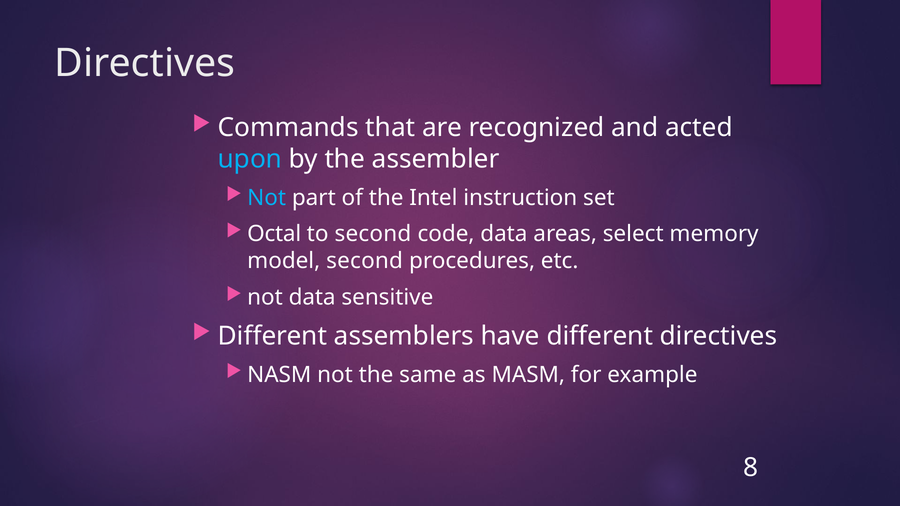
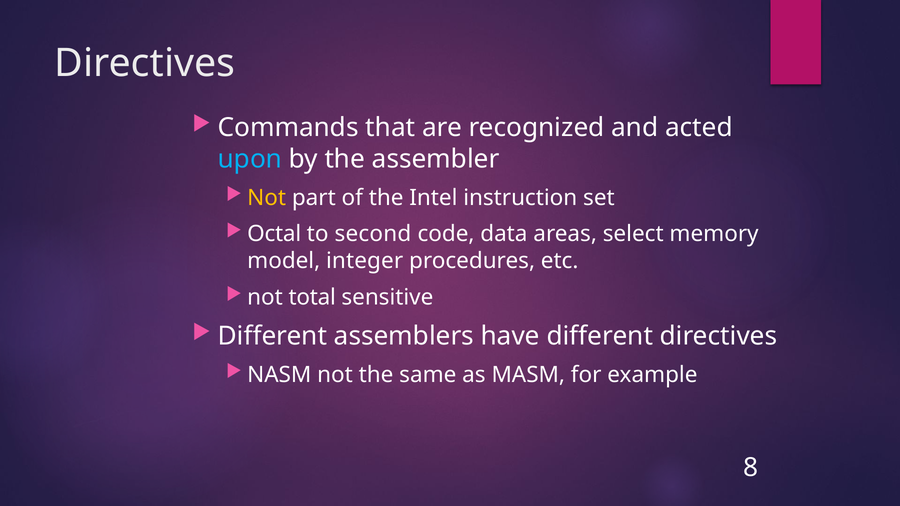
Not at (267, 198) colour: light blue -> yellow
model second: second -> integer
not data: data -> total
